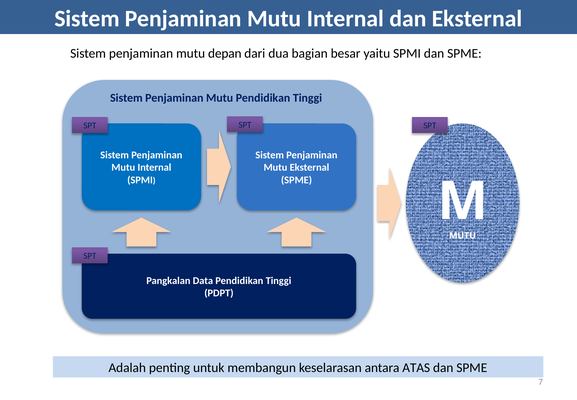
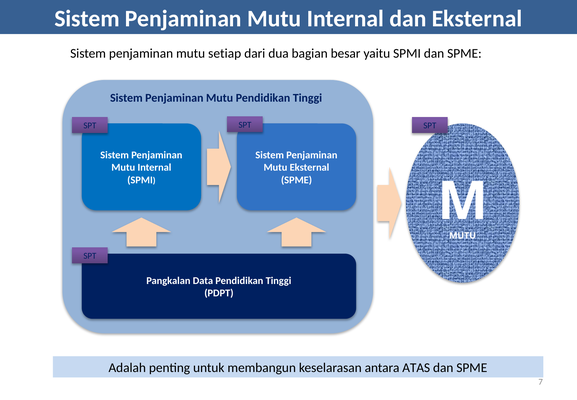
depan: depan -> setiap
